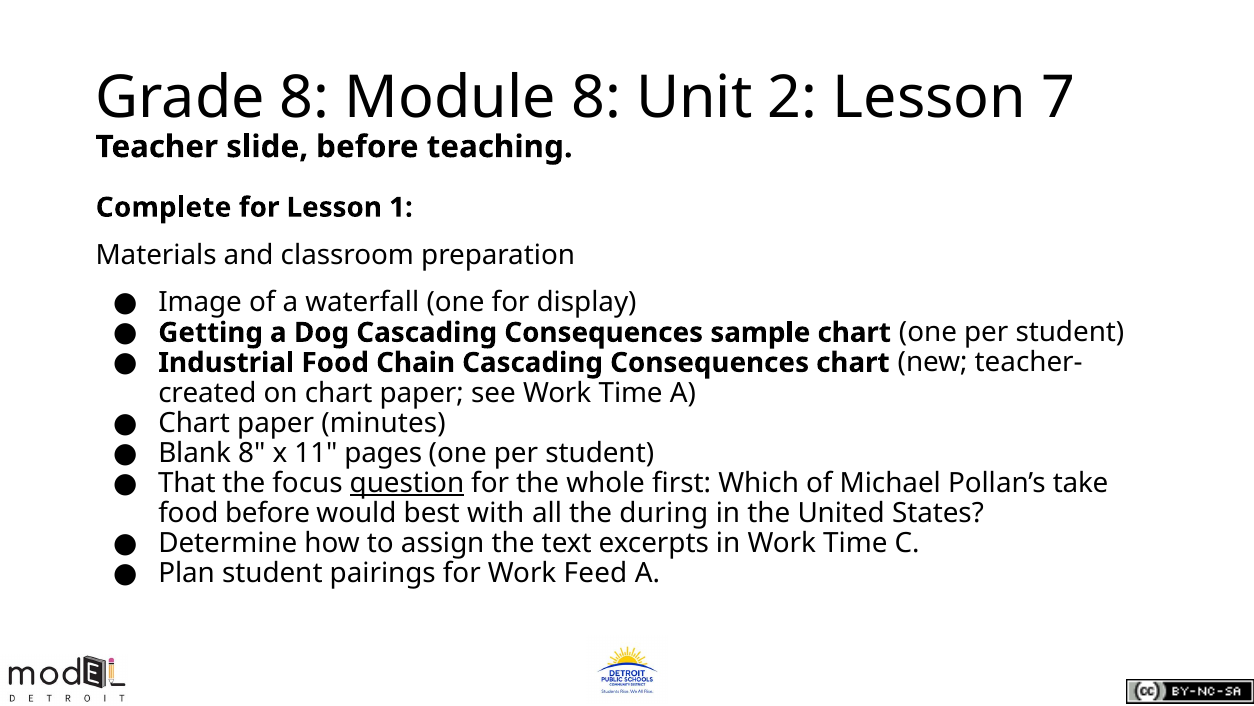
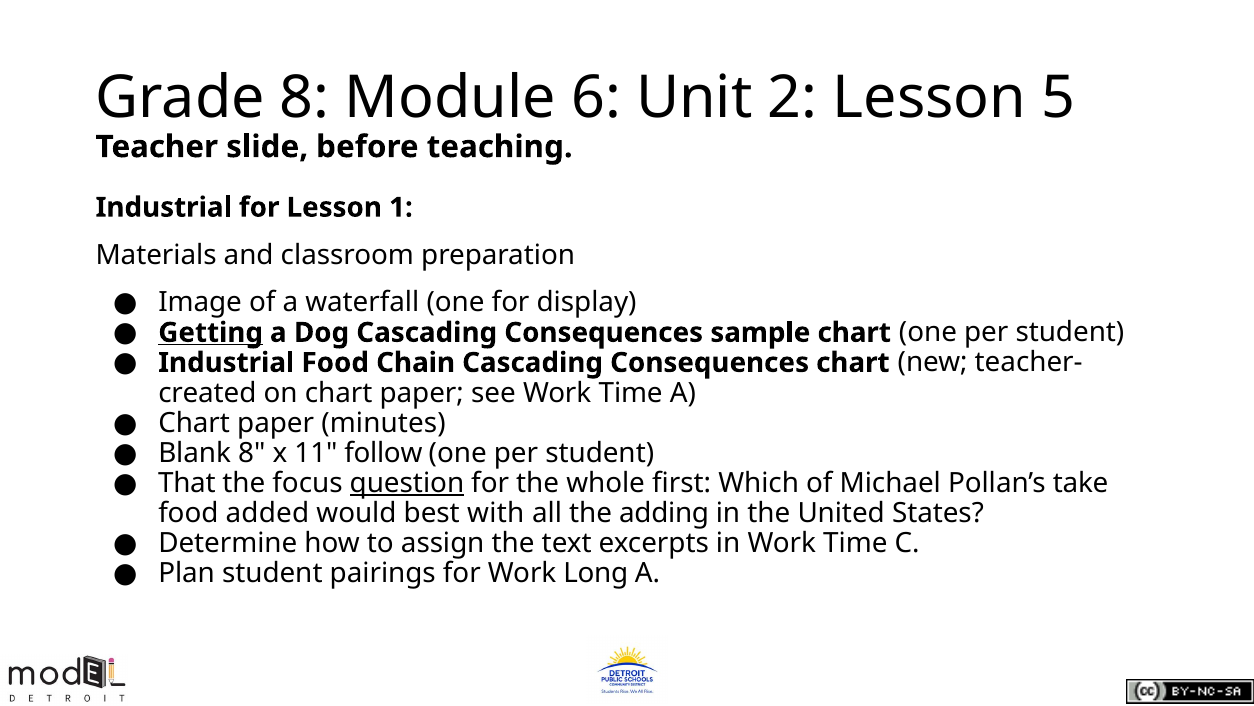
Module 8: 8 -> 6
7: 7 -> 5
Complete at (164, 207): Complete -> Industrial
Getting underline: none -> present
pages: pages -> follow
food before: before -> added
during: during -> adding
Feed: Feed -> Long
